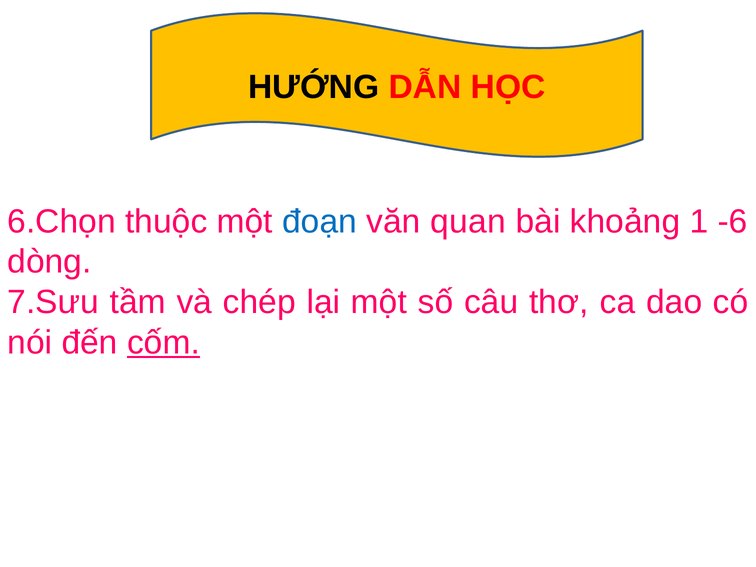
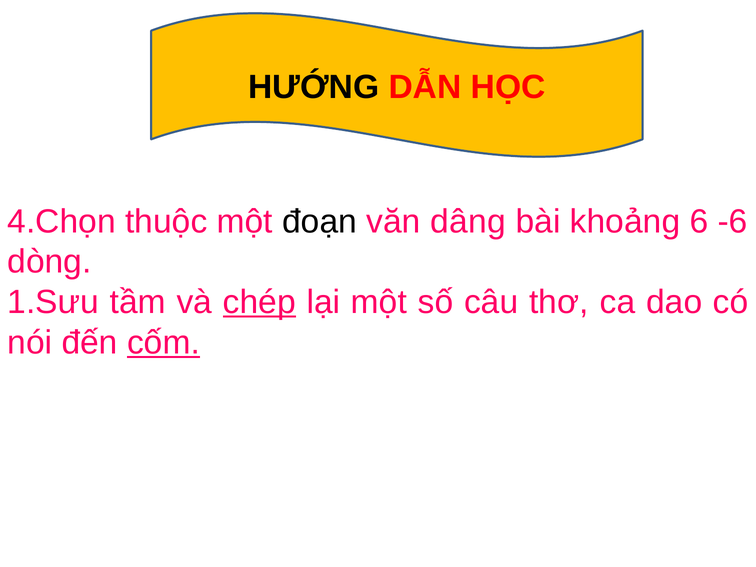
6.Chọn: 6.Chọn -> 4.Chọn
đoạn colour: blue -> black
quan: quan -> dâng
1: 1 -> 6
7.Sưu: 7.Sưu -> 1.Sưu
chép underline: none -> present
